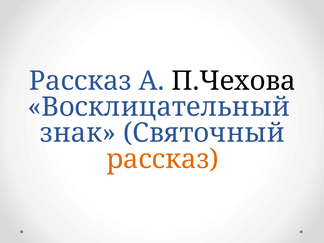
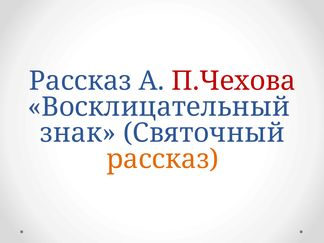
П.Чехова colour: black -> red
